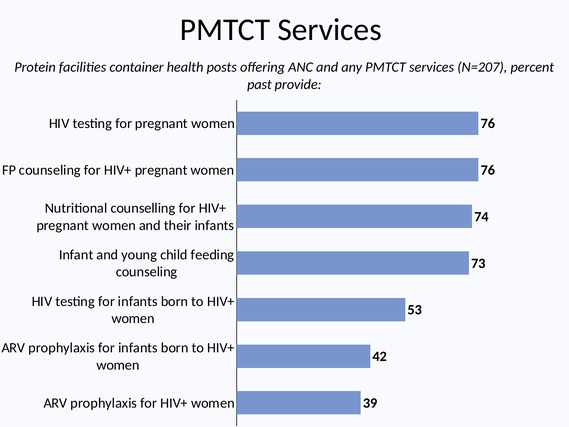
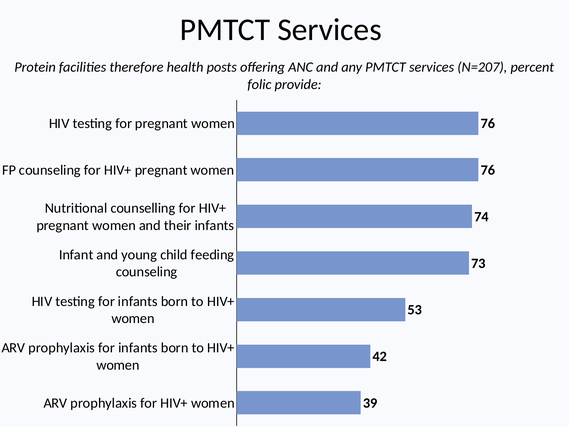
container: container -> therefore
past: past -> folic
